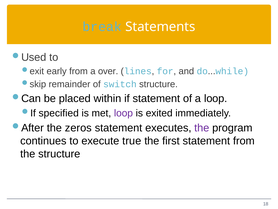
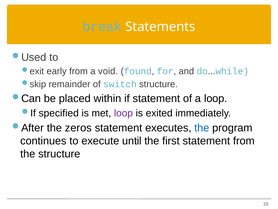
over: over -> void
lines: lines -> found
the at (202, 128) colour: purple -> blue
true: true -> until
